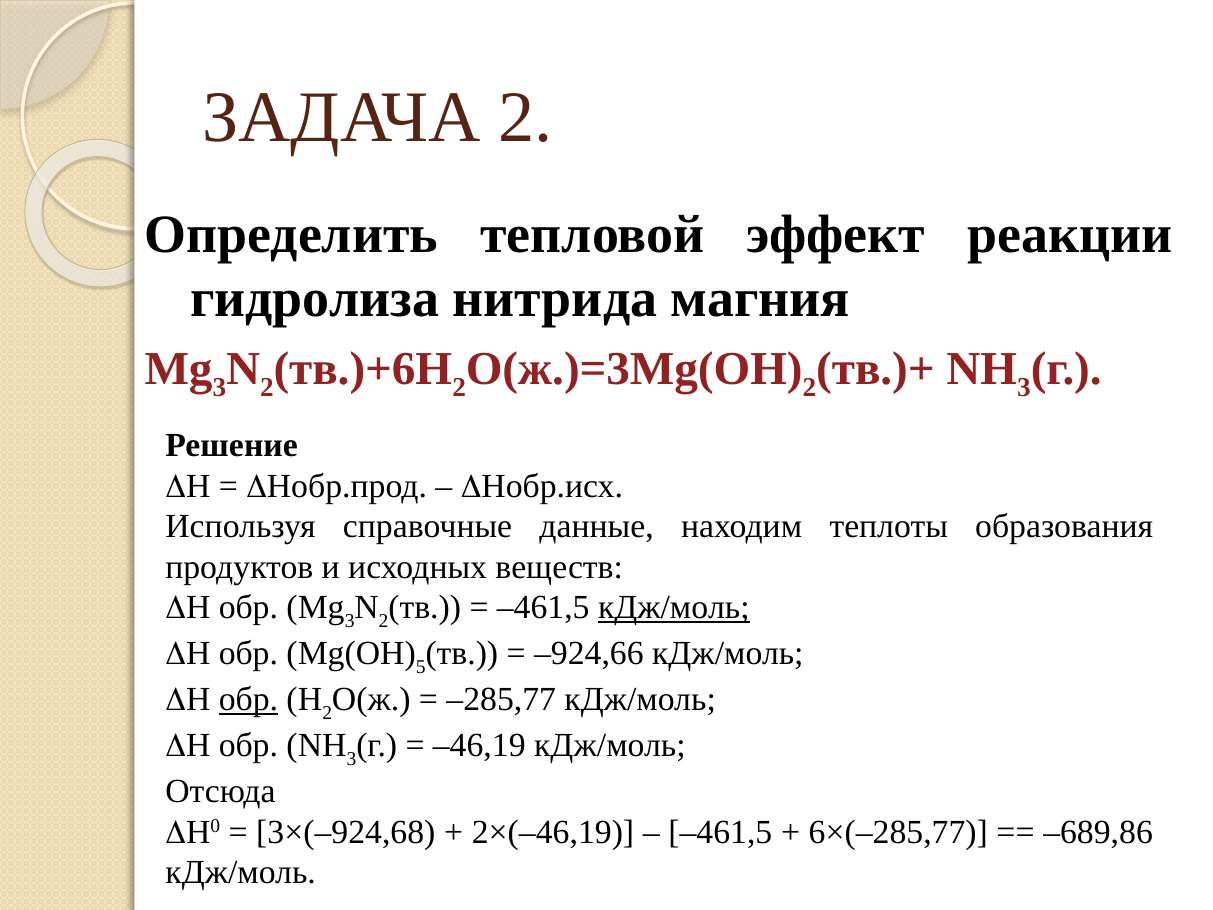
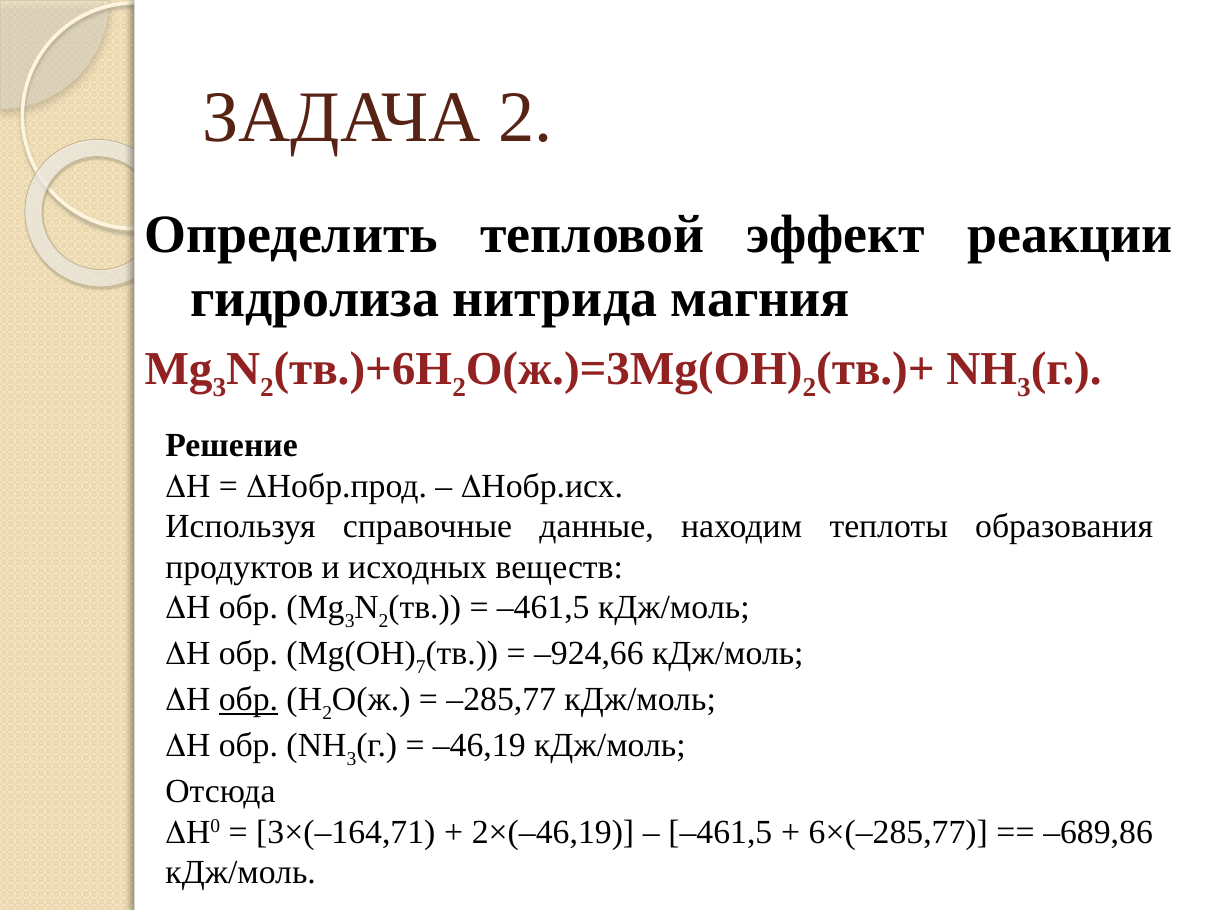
кДж/моль at (674, 607) underline: present -> none
5: 5 -> 7
3×(–924,68: 3×(–924,68 -> 3×(–164,71
